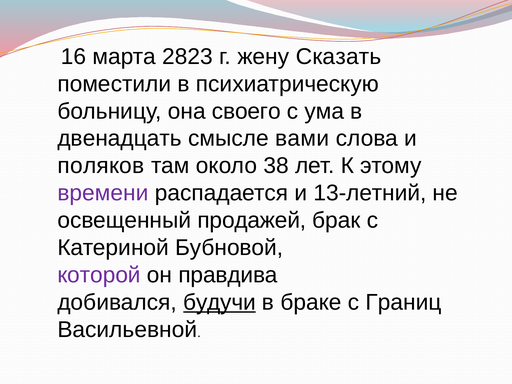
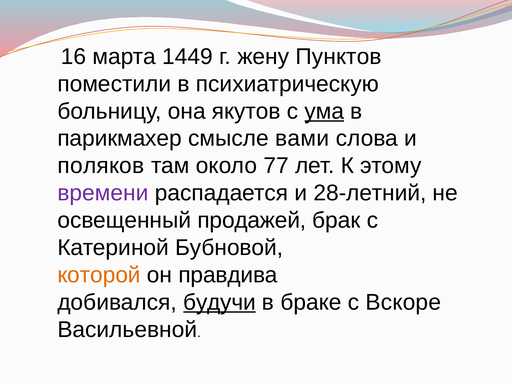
2823: 2823 -> 1449
Сказать: Сказать -> Пунктов
своего: своего -> якутов
ума underline: none -> present
двенадцать: двенадцать -> парикмахер
38: 38 -> 77
13-летний: 13-летний -> 28-летний
которой colour: purple -> orange
Границ: Границ -> Вскоре
